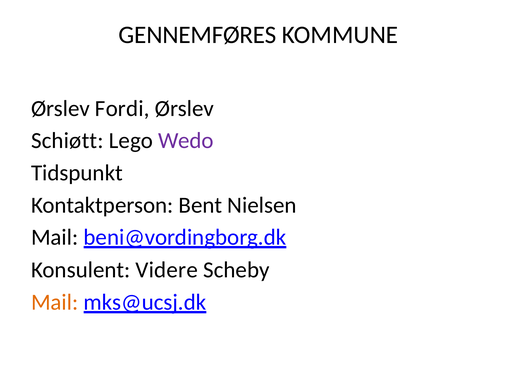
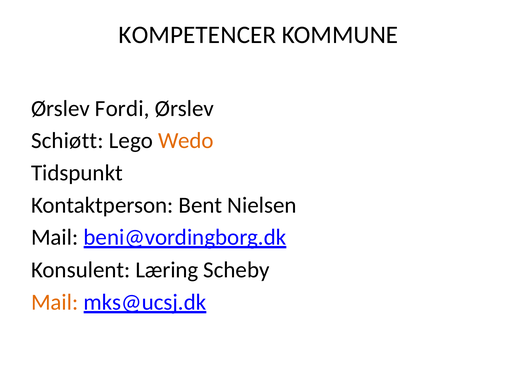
GENNEMFØRES: GENNEMFØRES -> KOMPETENCER
Wedo colour: purple -> orange
Videre: Videre -> Læring
